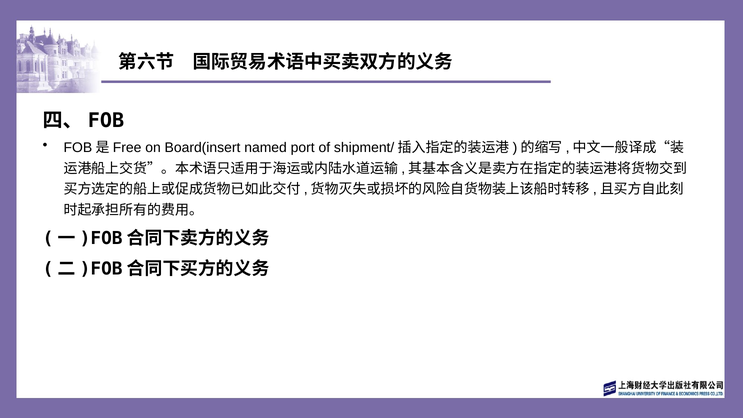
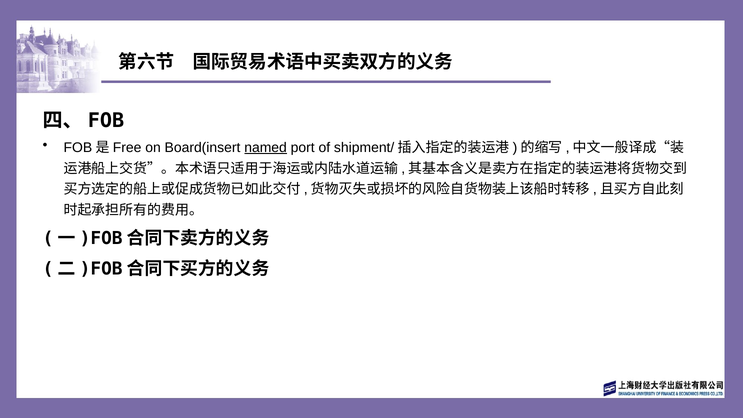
named underline: none -> present
